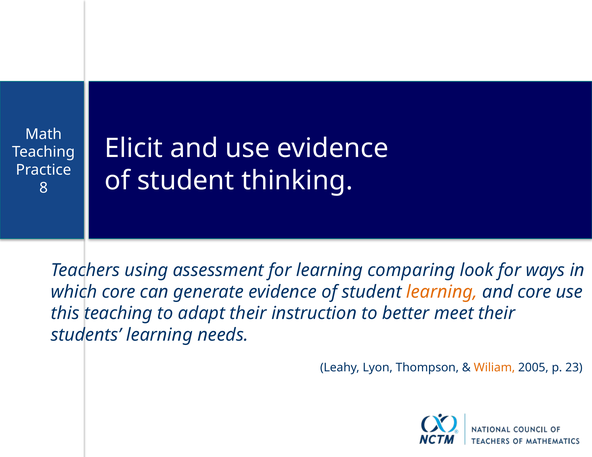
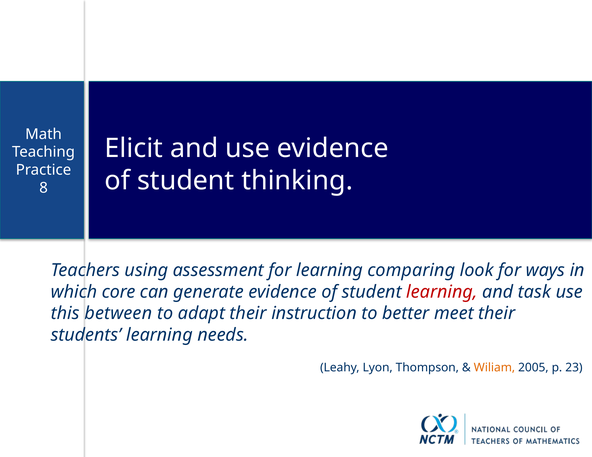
learning at (442, 292) colour: orange -> red
and core: core -> task
this teaching: teaching -> between
